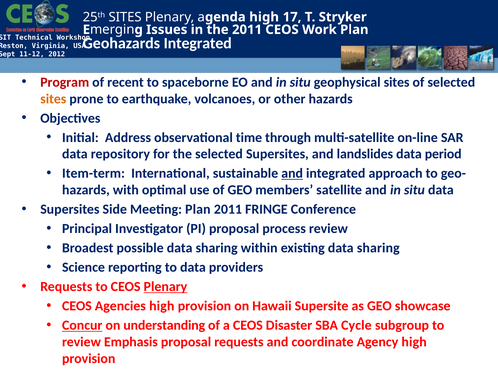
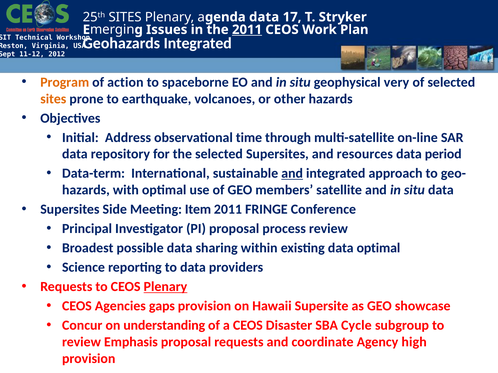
high at (264, 17): high -> data
2011 at (247, 30) underline: none -> present
Program colour: red -> orange
recent: recent -> action
geophysical sites: sites -> very
landslides: landslides -> resources
Item-term: Item-term -> Data-term
Meeting Plan: Plan -> Item
existing data sharing: sharing -> optimal
Agencies high: high -> gaps
Concur underline: present -> none
